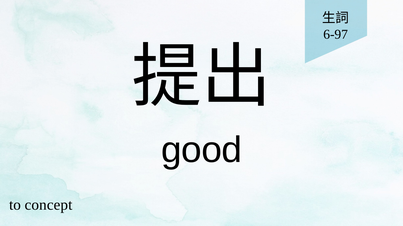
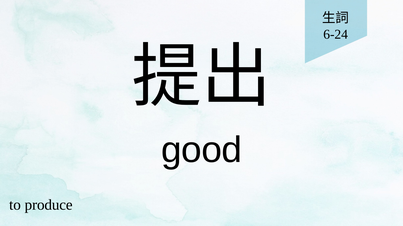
6-97: 6-97 -> 6-24
concept: concept -> produce
